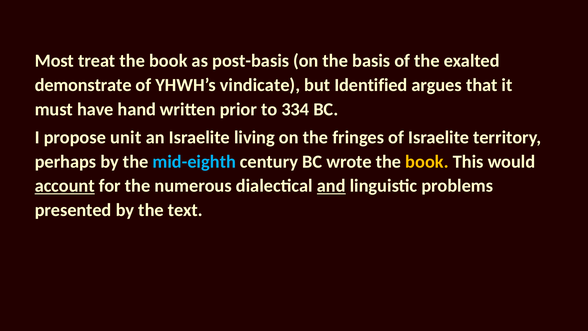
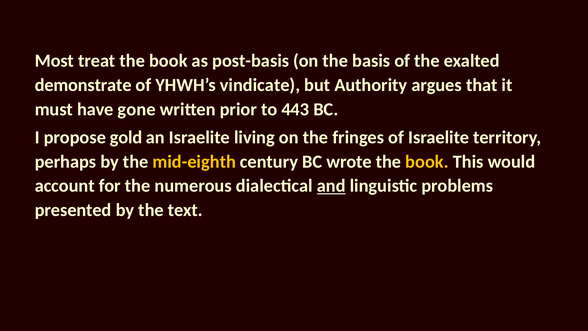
Identified: Identified -> Authority
hand: hand -> gone
334: 334 -> 443
unit: unit -> gold
mid-eighth colour: light blue -> yellow
account underline: present -> none
